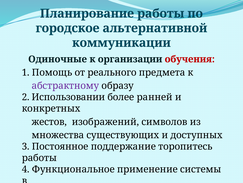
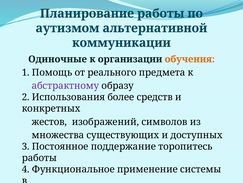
городское: городское -> аутизмом
обучения colour: red -> orange
Использовании: Использовании -> Использования
ранней: ранней -> средств
